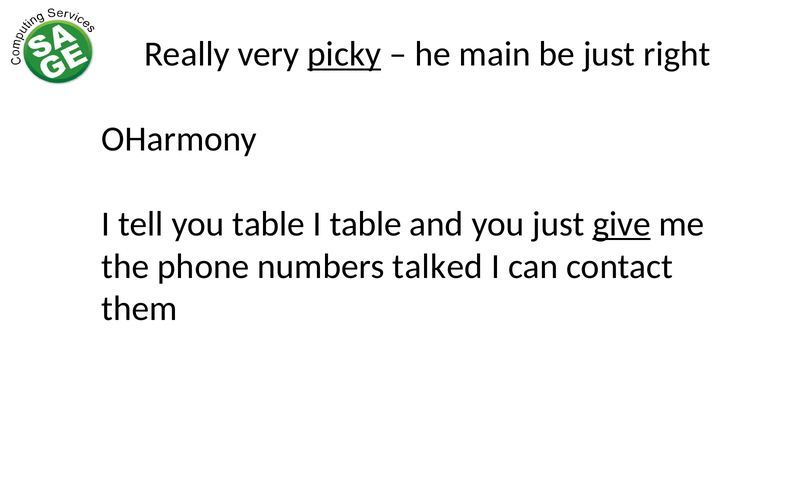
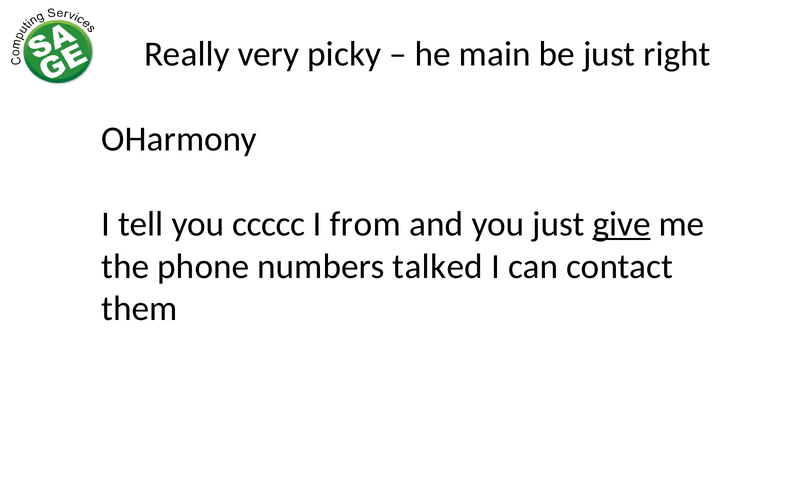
picky underline: present -> none
you table: table -> ccccc
I table: table -> from
